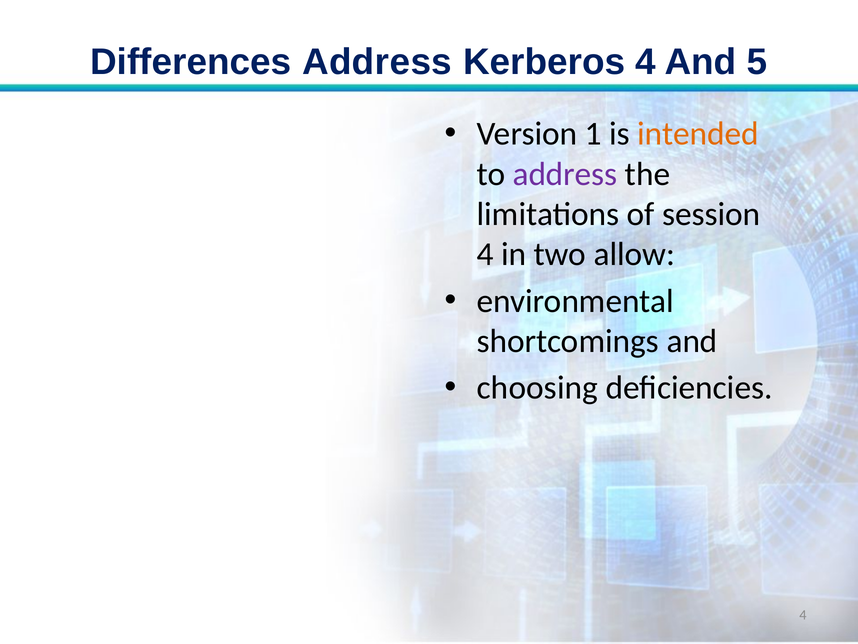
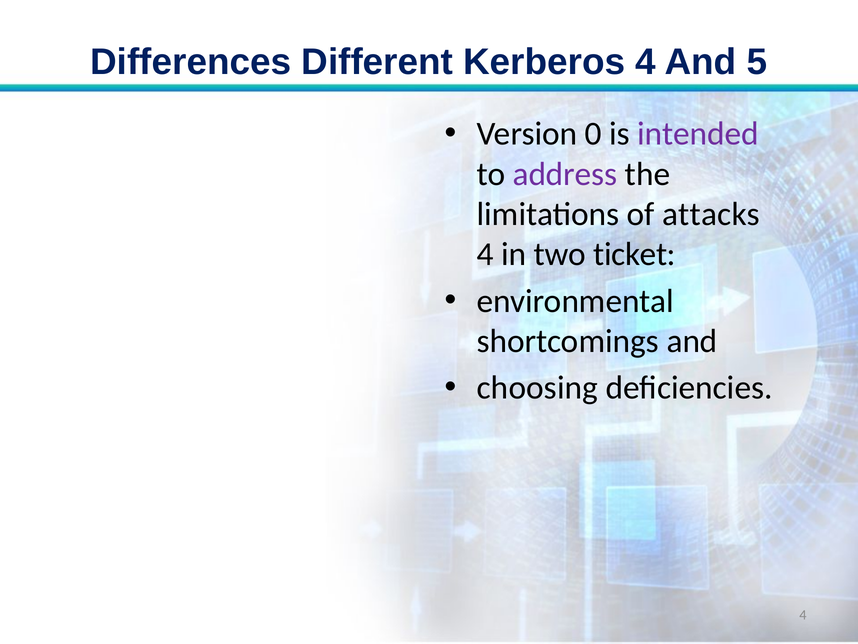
Differences Address: Address -> Different
1: 1 -> 0
intended colour: orange -> purple
session: session -> attacks
allow: allow -> ticket
